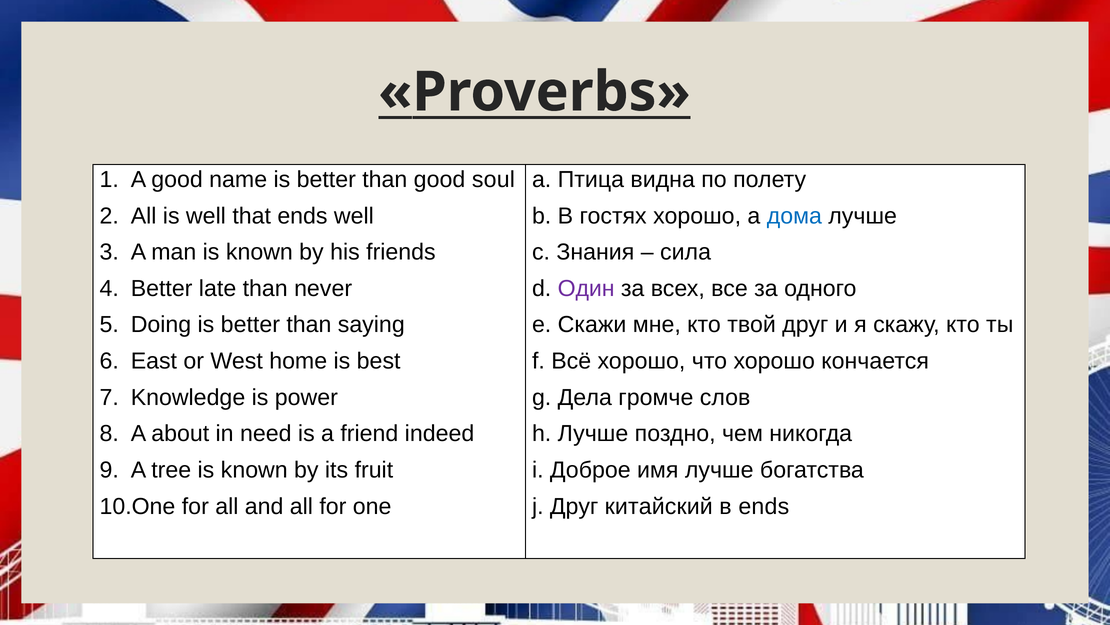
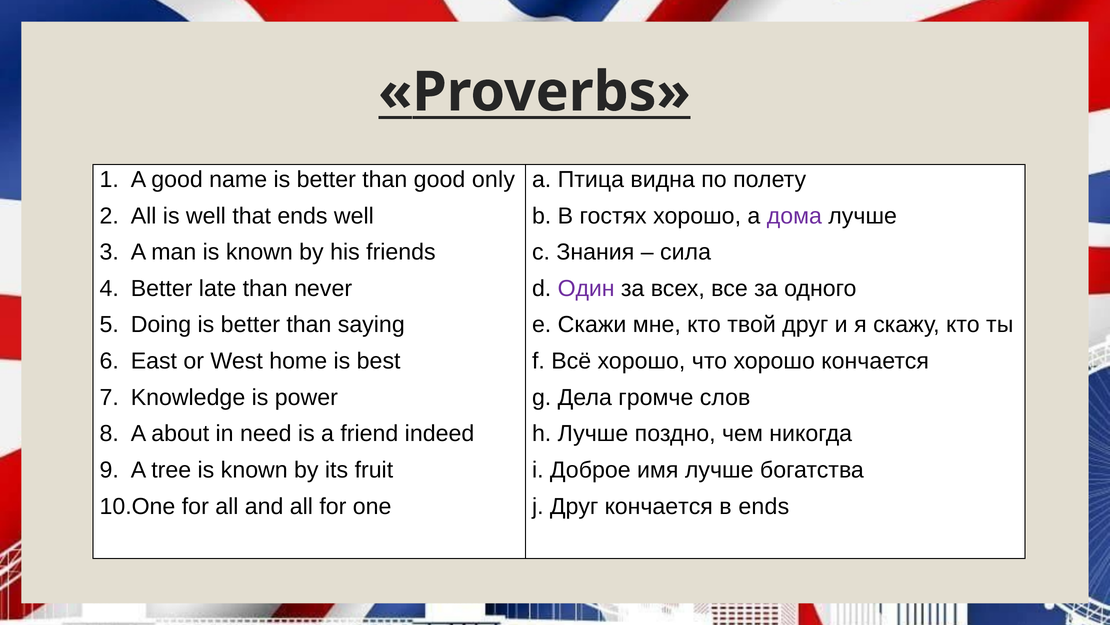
soul: soul -> only
дома colour: blue -> purple
Друг китайский: китайский -> кончается
